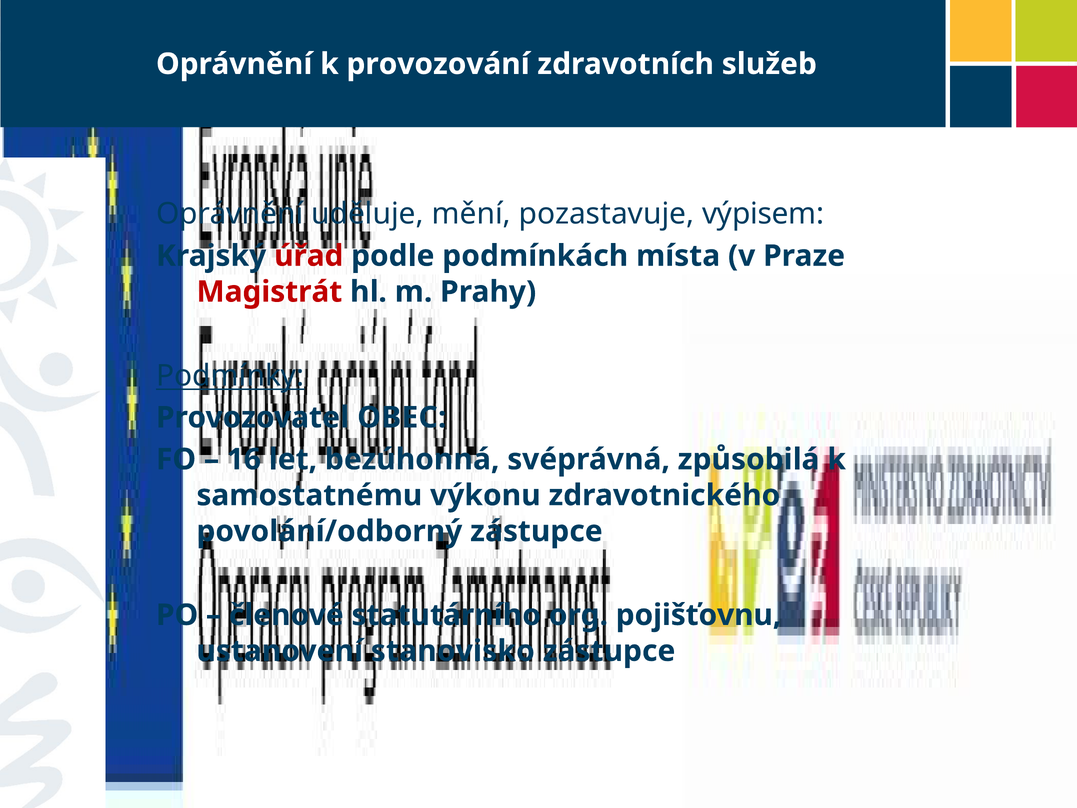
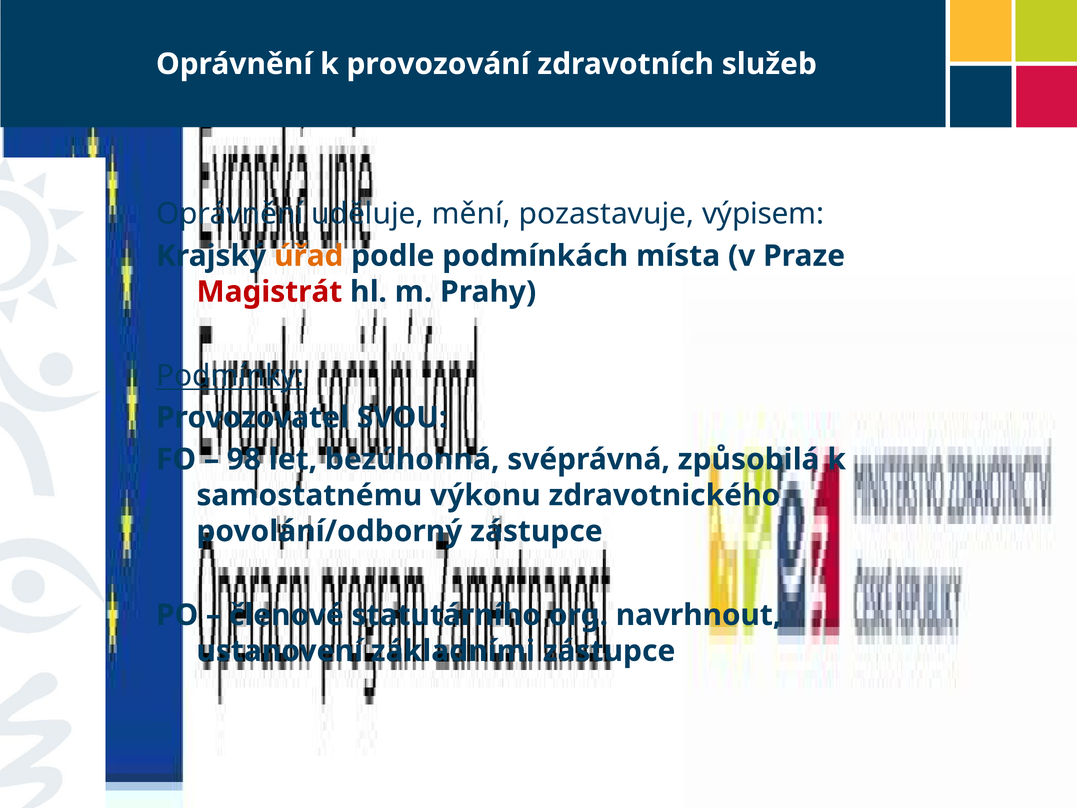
úřad colour: red -> orange
OBEC: OBEC -> SVOU
16: 16 -> 98
pojišťovnu: pojišťovnu -> navrhnout
stanovisko: stanovisko -> základními
